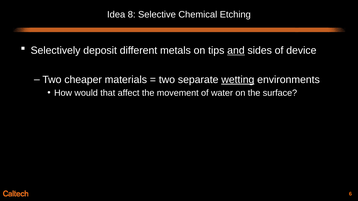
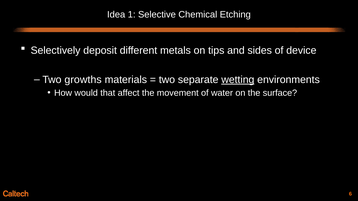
8: 8 -> 1
and underline: present -> none
cheaper: cheaper -> growths
